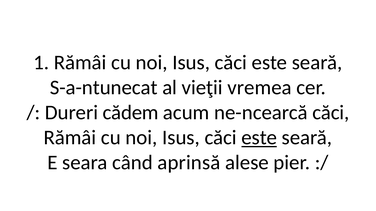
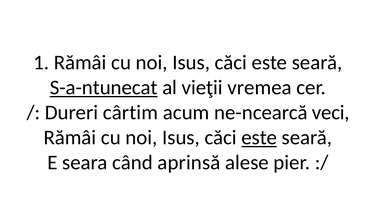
S-a-ntunecat underline: none -> present
cădem: cădem -> cârtim
ne-ncearcă căci: căci -> veci
